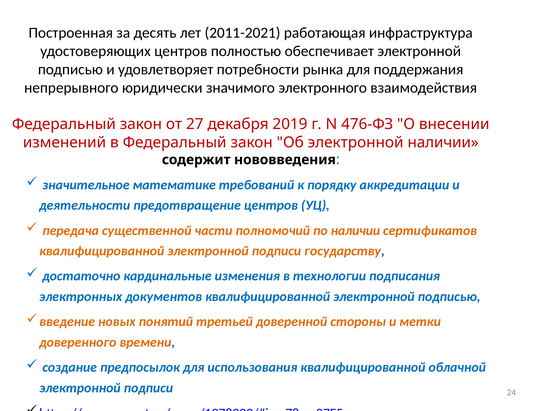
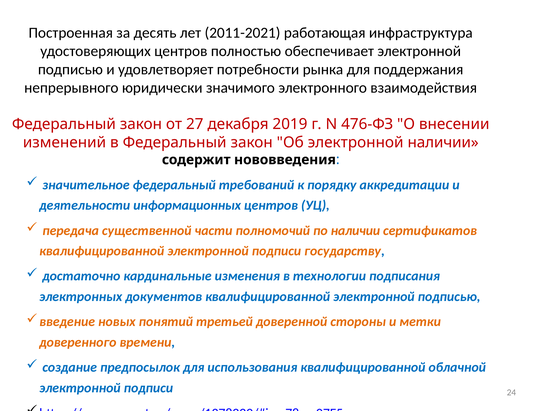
значительное математике: математике -> федеральный
предотвращение: предотвращение -> информационных
